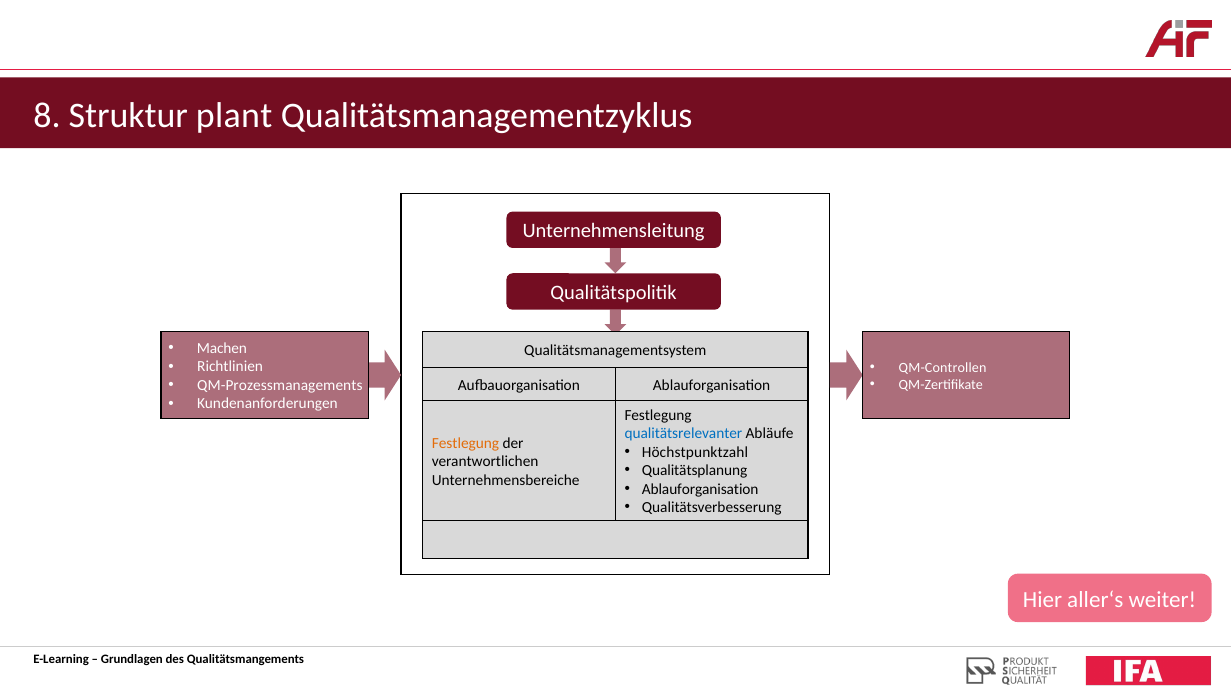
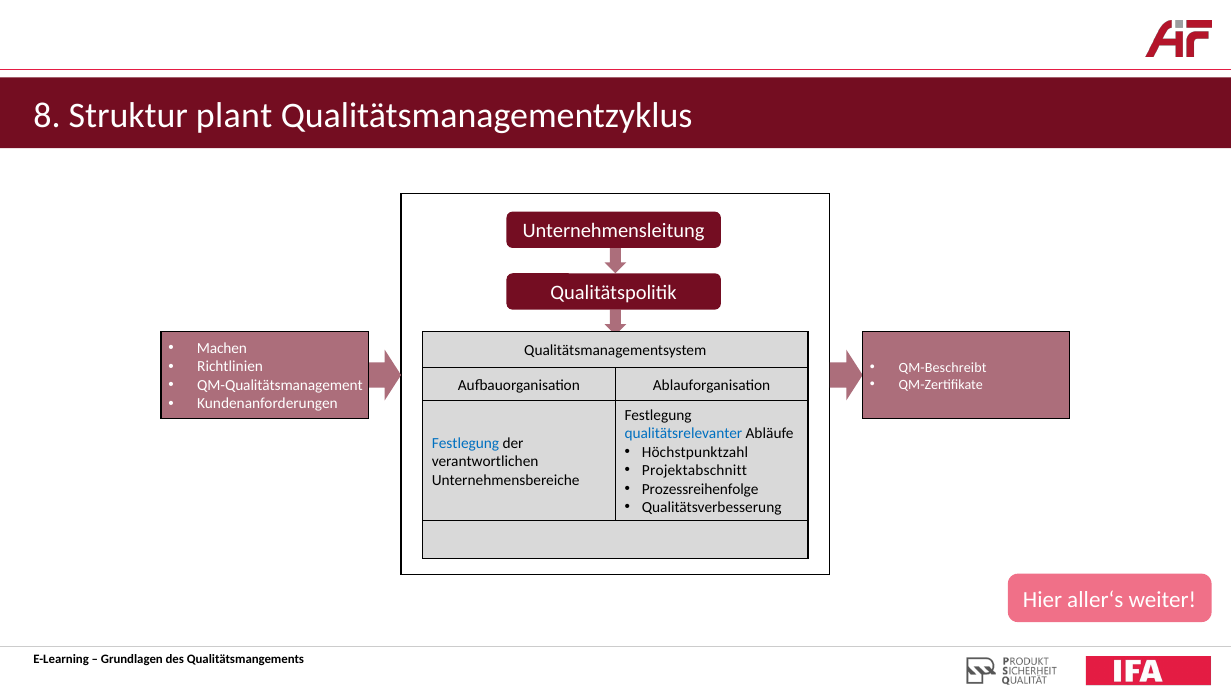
QM-Controllen: QM-Controllen -> QM-Beschreibt
QM-Prozessmanagements: QM-Prozessmanagements -> QM-Qualitätsmanagement
Festlegung at (465, 443) colour: orange -> blue
Qualitätsplanung: Qualitätsplanung -> Projektabschnitt
Ablauforganisation at (700, 489): Ablauforganisation -> Prozessreihenfolge
